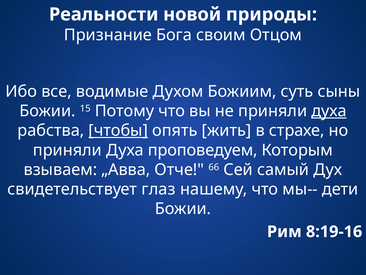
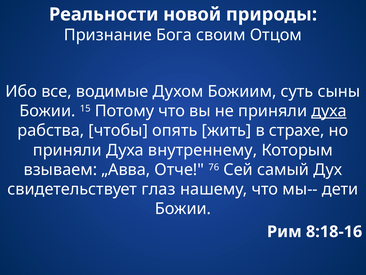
чтобы underline: present -> none
проповедуем: проповедуем -> внутреннему
66: 66 -> 76
8:19-16: 8:19-16 -> 8:18-16
